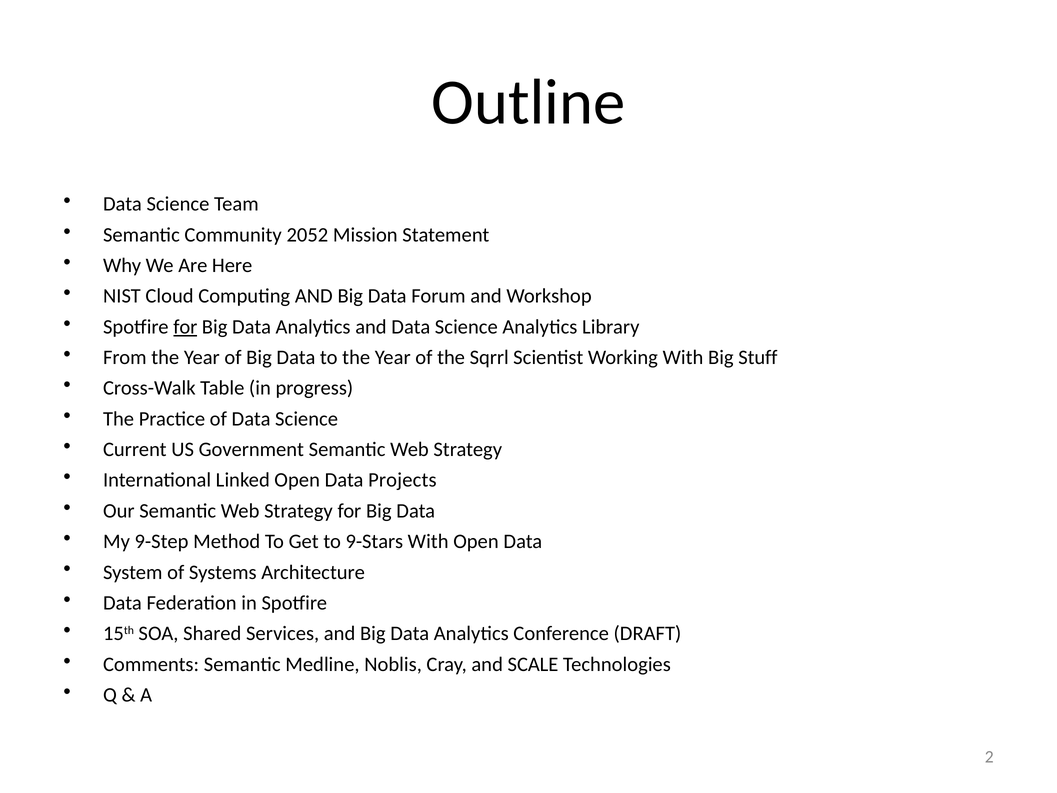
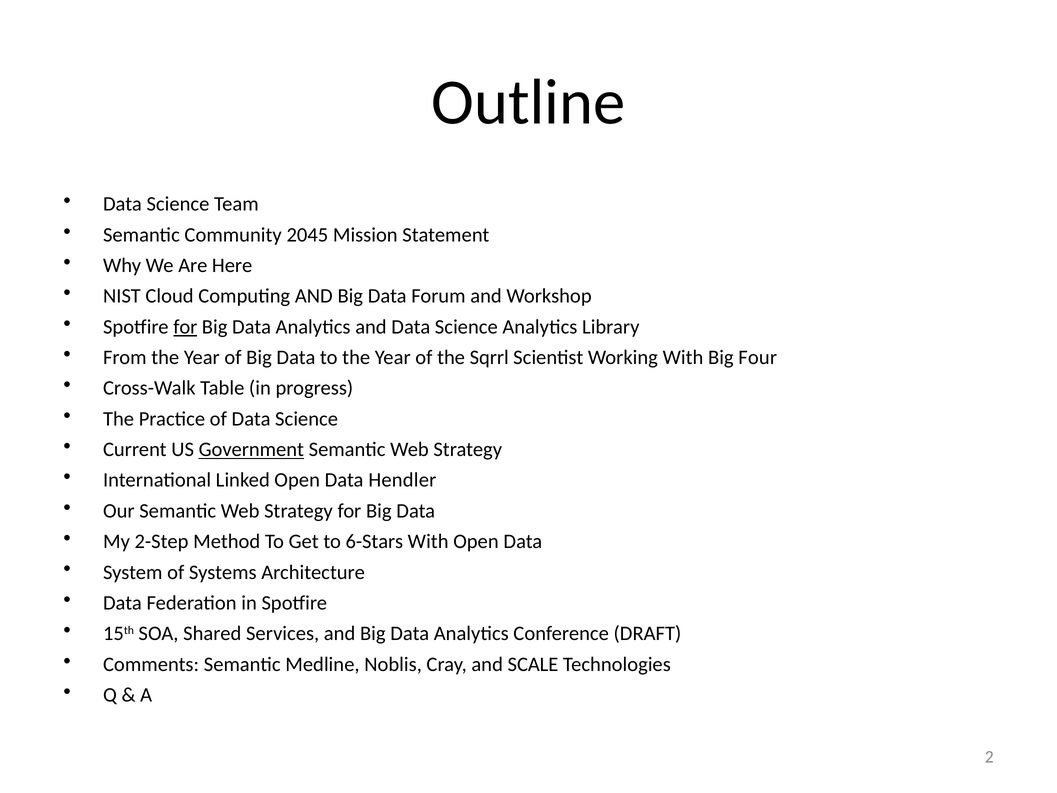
2052: 2052 -> 2045
Stuff: Stuff -> Four
Government underline: none -> present
Projects: Projects -> Hendler
9-Step: 9-Step -> 2-Step
9-Stars: 9-Stars -> 6-Stars
